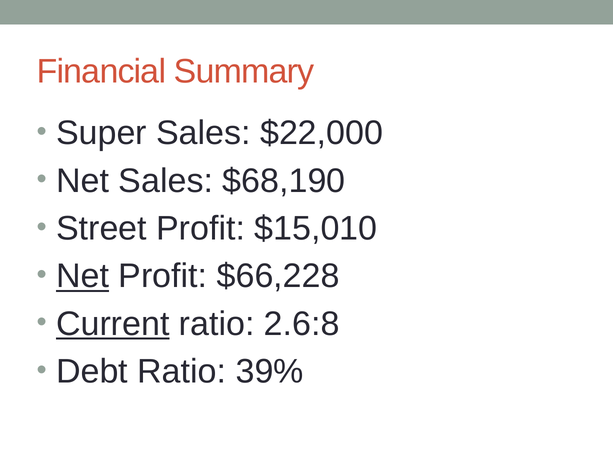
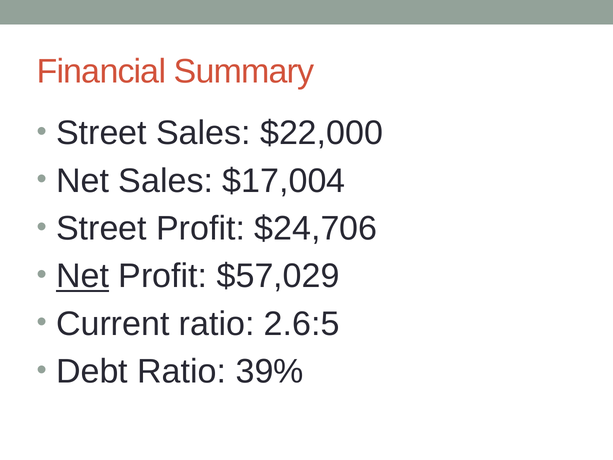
Super at (101, 133): Super -> Street
$68,190: $68,190 -> $17,004
$15,010: $15,010 -> $24,706
$66,228: $66,228 -> $57,029
Current underline: present -> none
2.6:8: 2.6:8 -> 2.6:5
